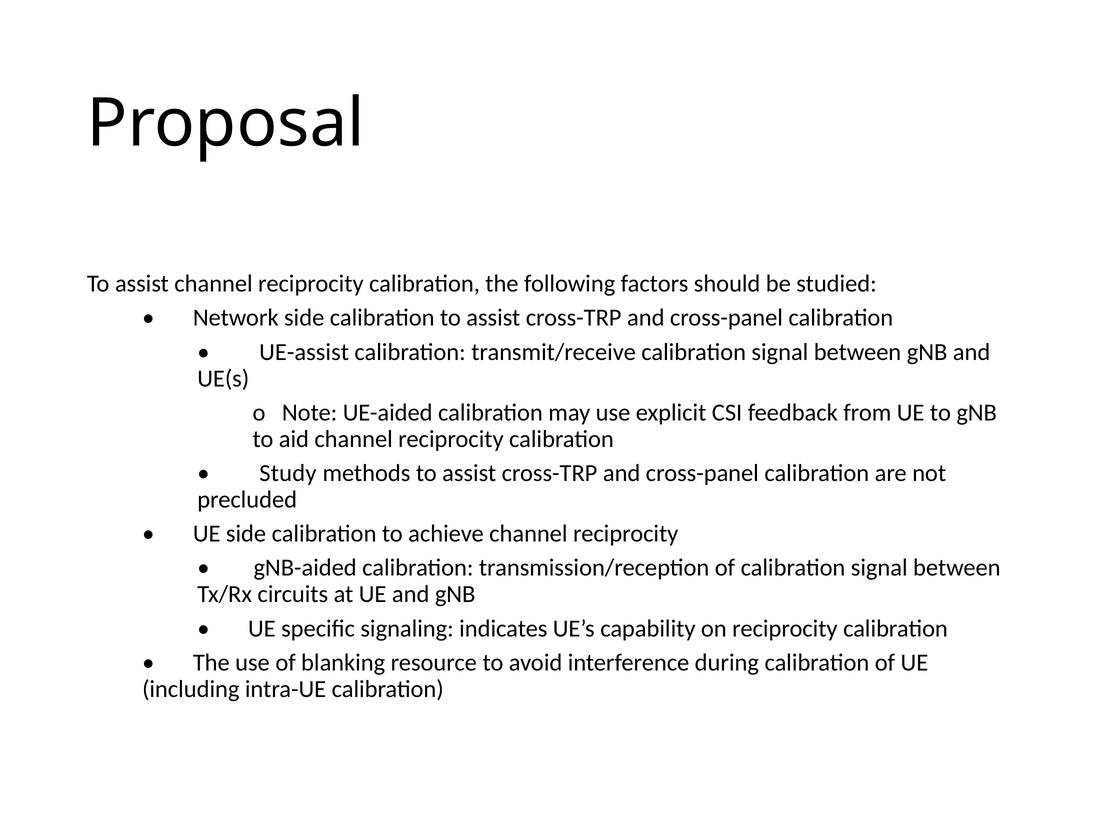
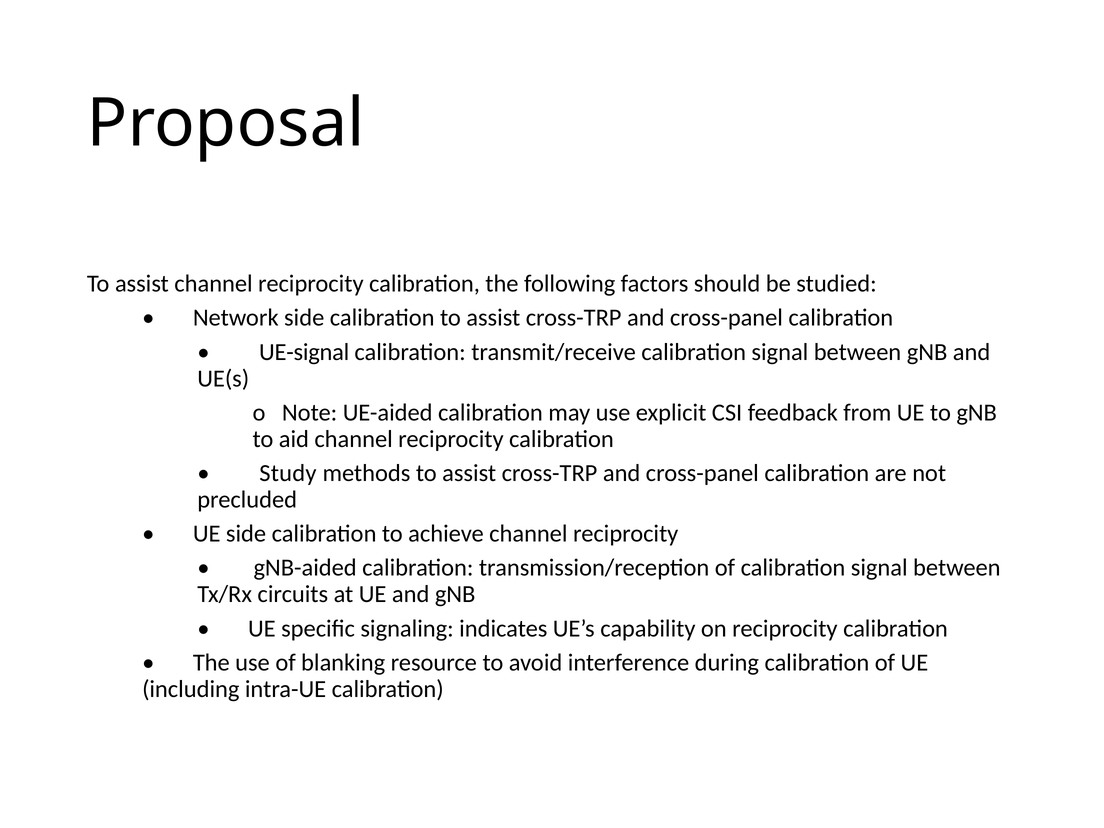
UE-assist: UE-assist -> UE-signal
